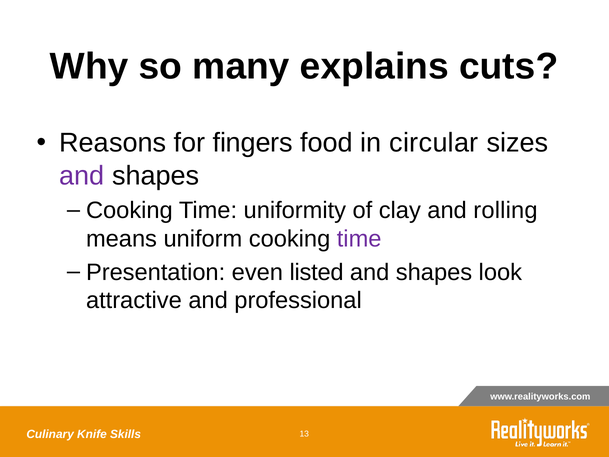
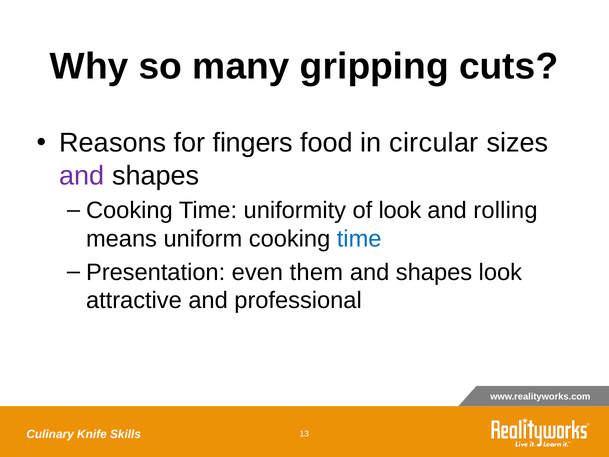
explains: explains -> gripping
of clay: clay -> look
time at (359, 239) colour: purple -> blue
listed: listed -> them
